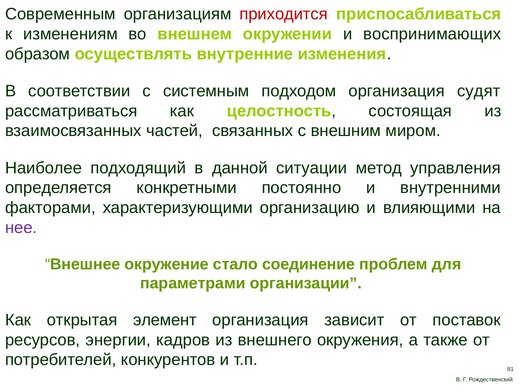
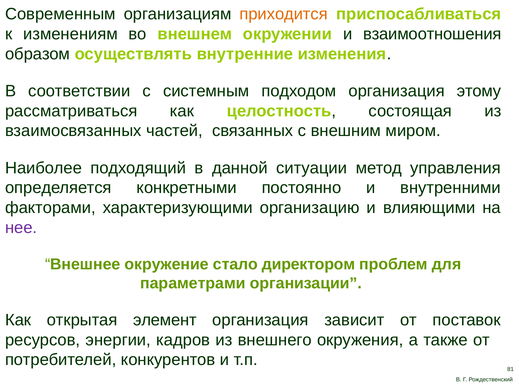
приходится colour: red -> orange
воспринимающих: воспринимающих -> взаимоотношения
судят: судят -> этому
соединение: соединение -> директором
